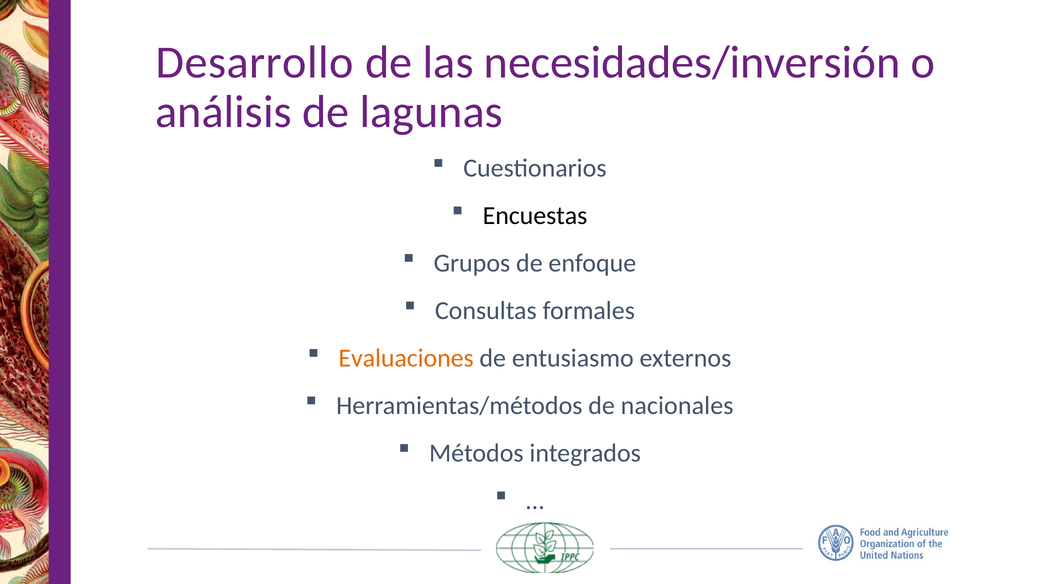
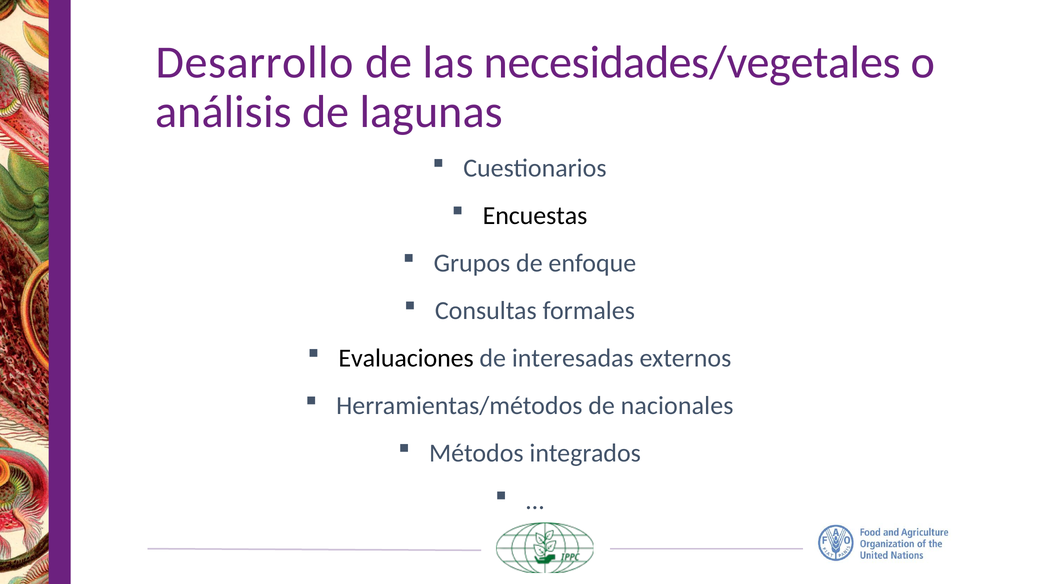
necesidades/inversión: necesidades/inversión -> necesidades/vegetales
Evaluaciones colour: orange -> black
entusiasmo: entusiasmo -> interesadas
